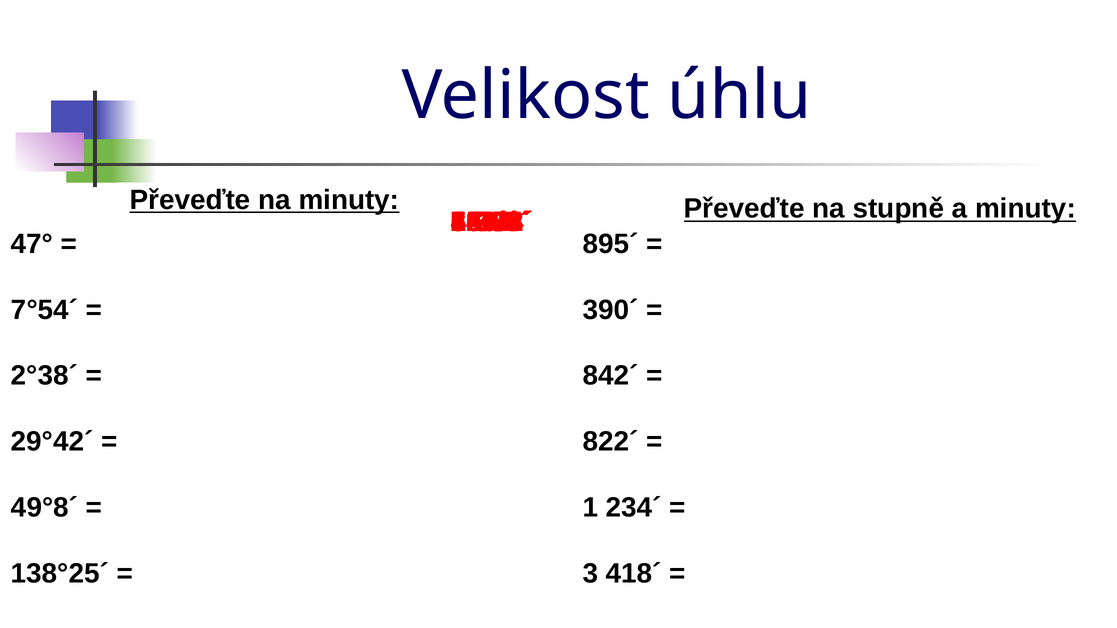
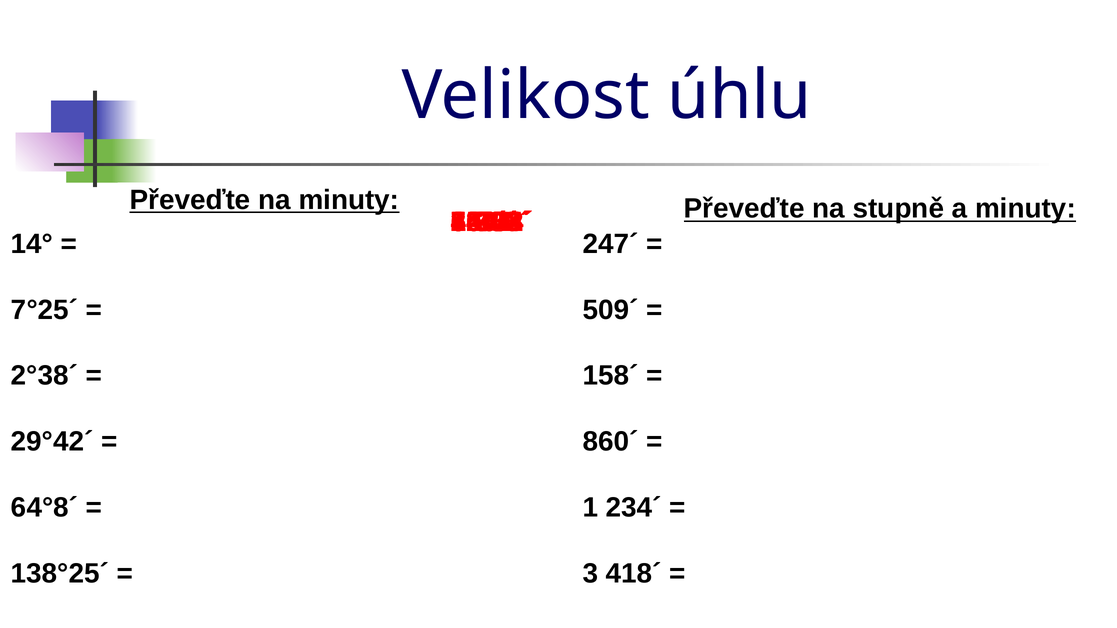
47°: 47° -> 14°
895´: 895´ -> 247´
7°54´: 7°54´ -> 7°25´
390´: 390´ -> 509´
842´ at (611, 376): 842´ -> 158´
822´: 822´ -> 860´
49°8´: 49°8´ -> 64°8´
